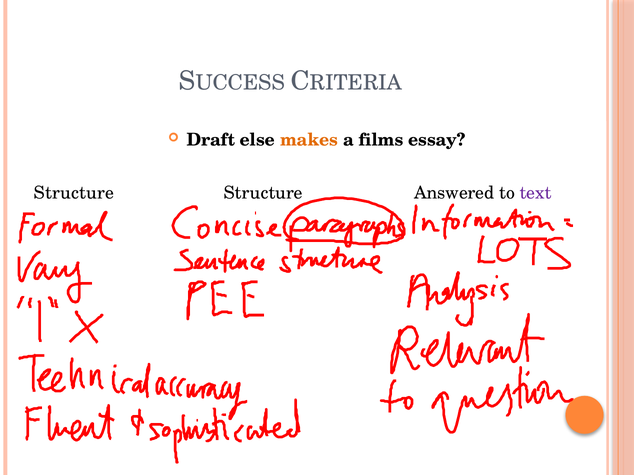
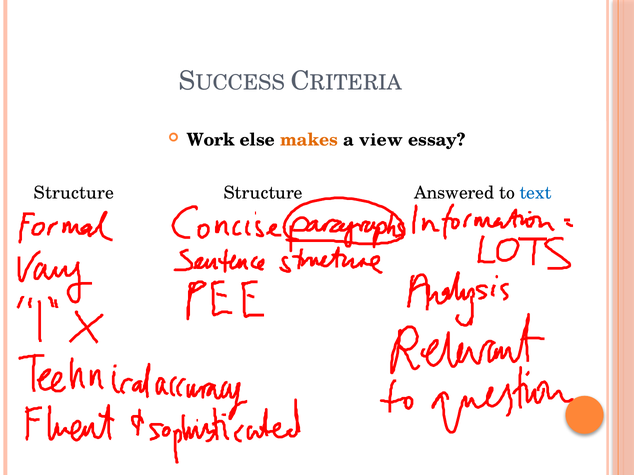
Draft: Draft -> Work
films: films -> view
text colour: purple -> blue
